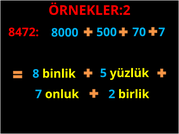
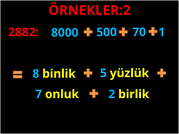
8472: 8472 -> 2882
70 7: 7 -> 1
